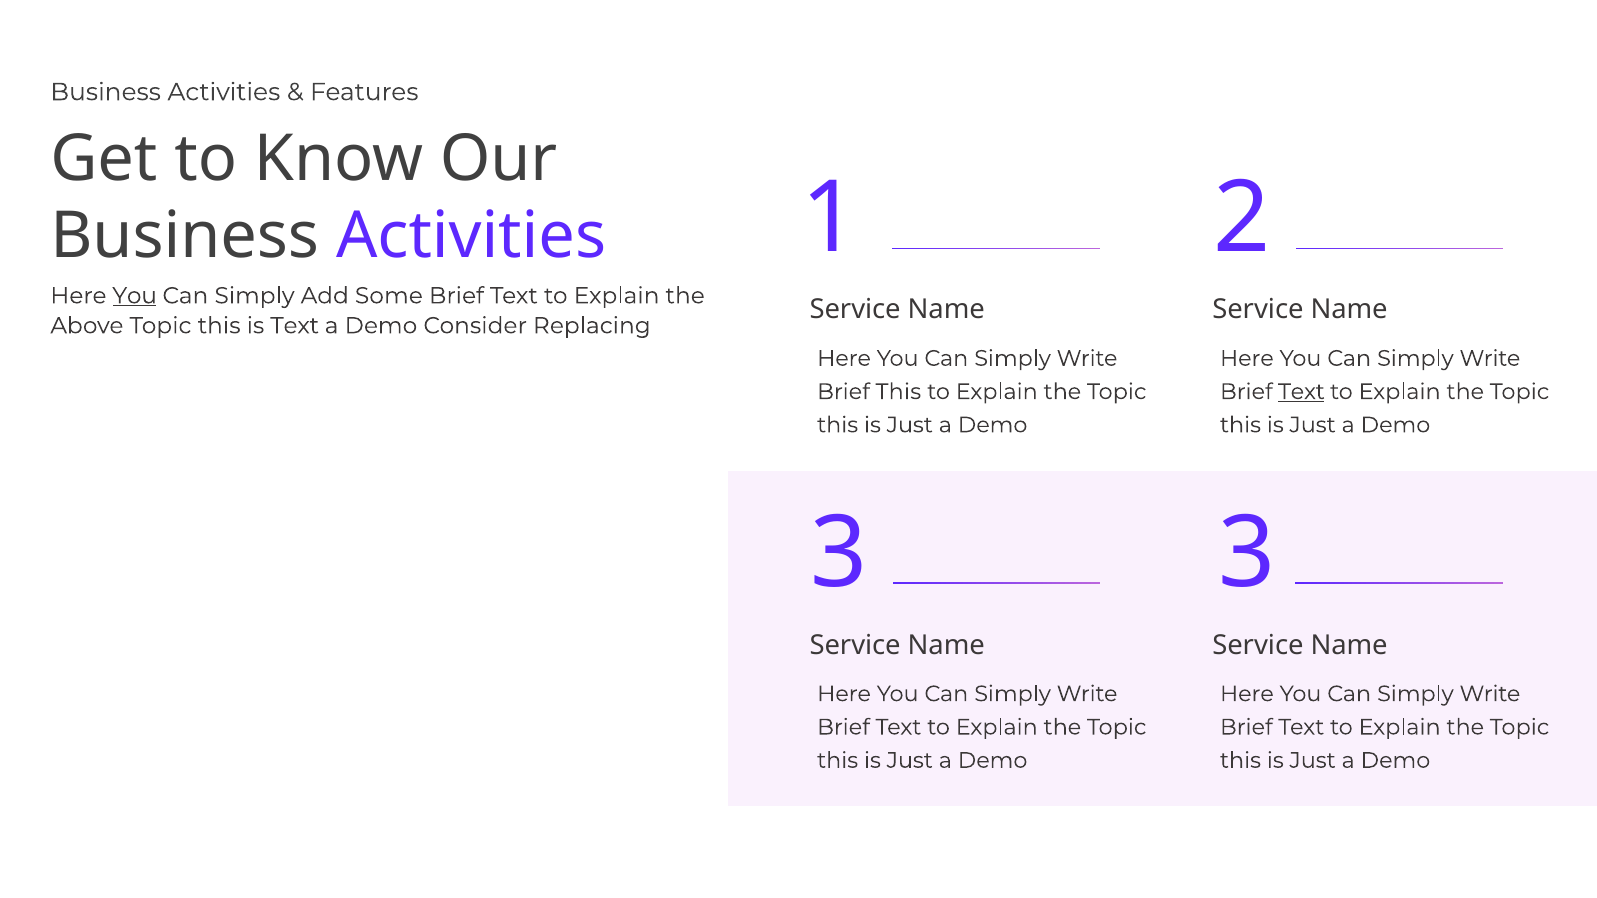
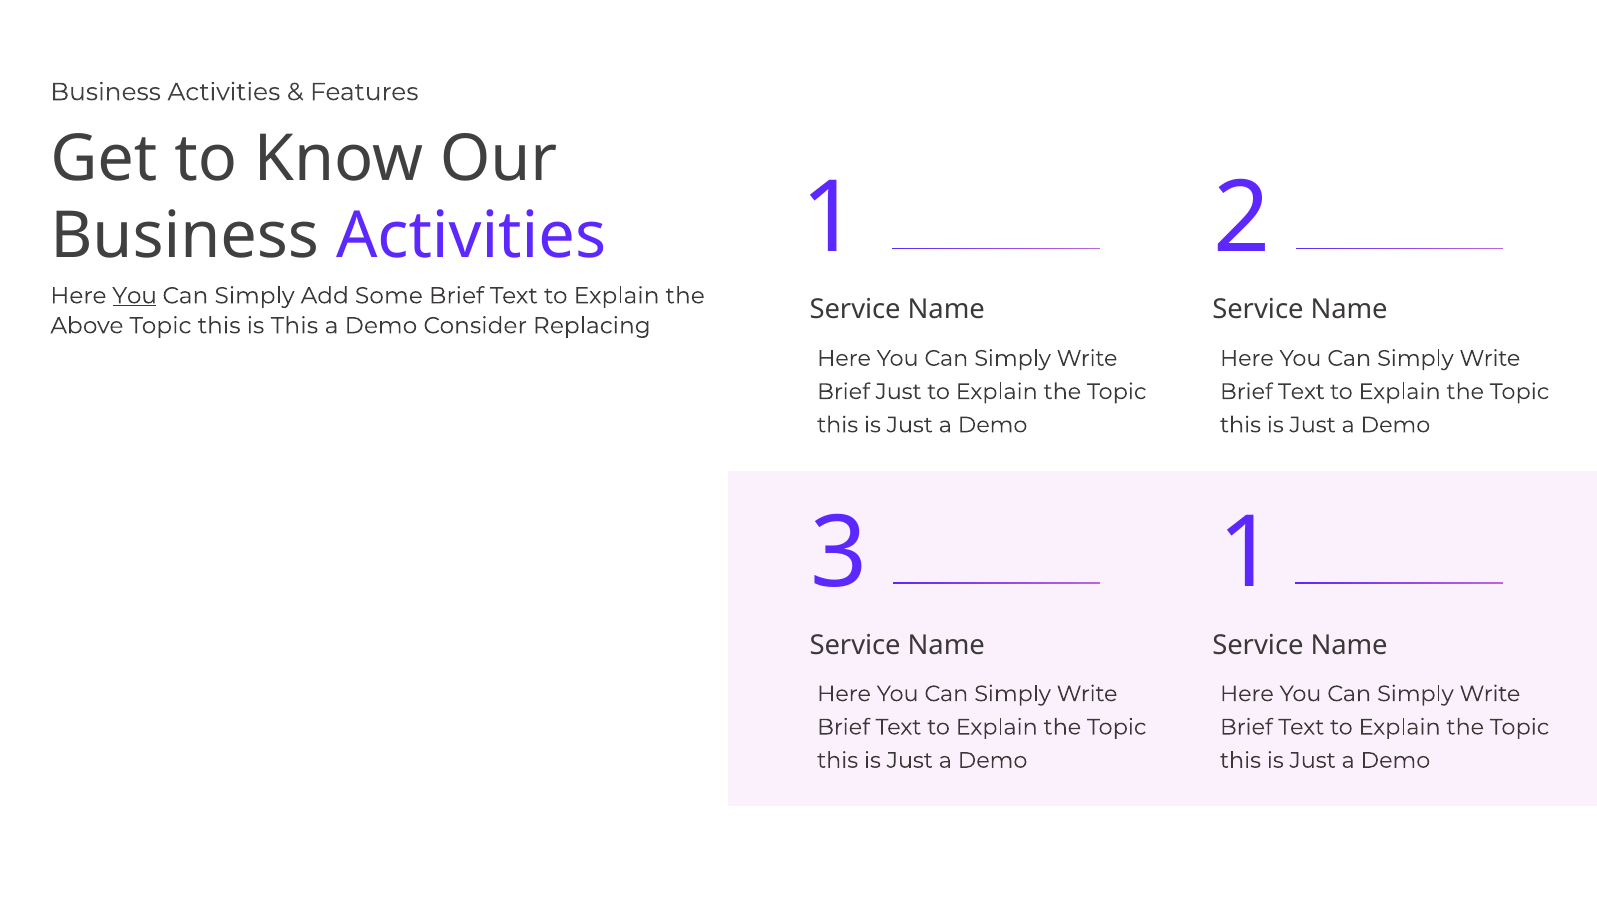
is Text: Text -> This
Brief This: This -> Just
Text at (1301, 392) underline: present -> none
3 3: 3 -> 1
